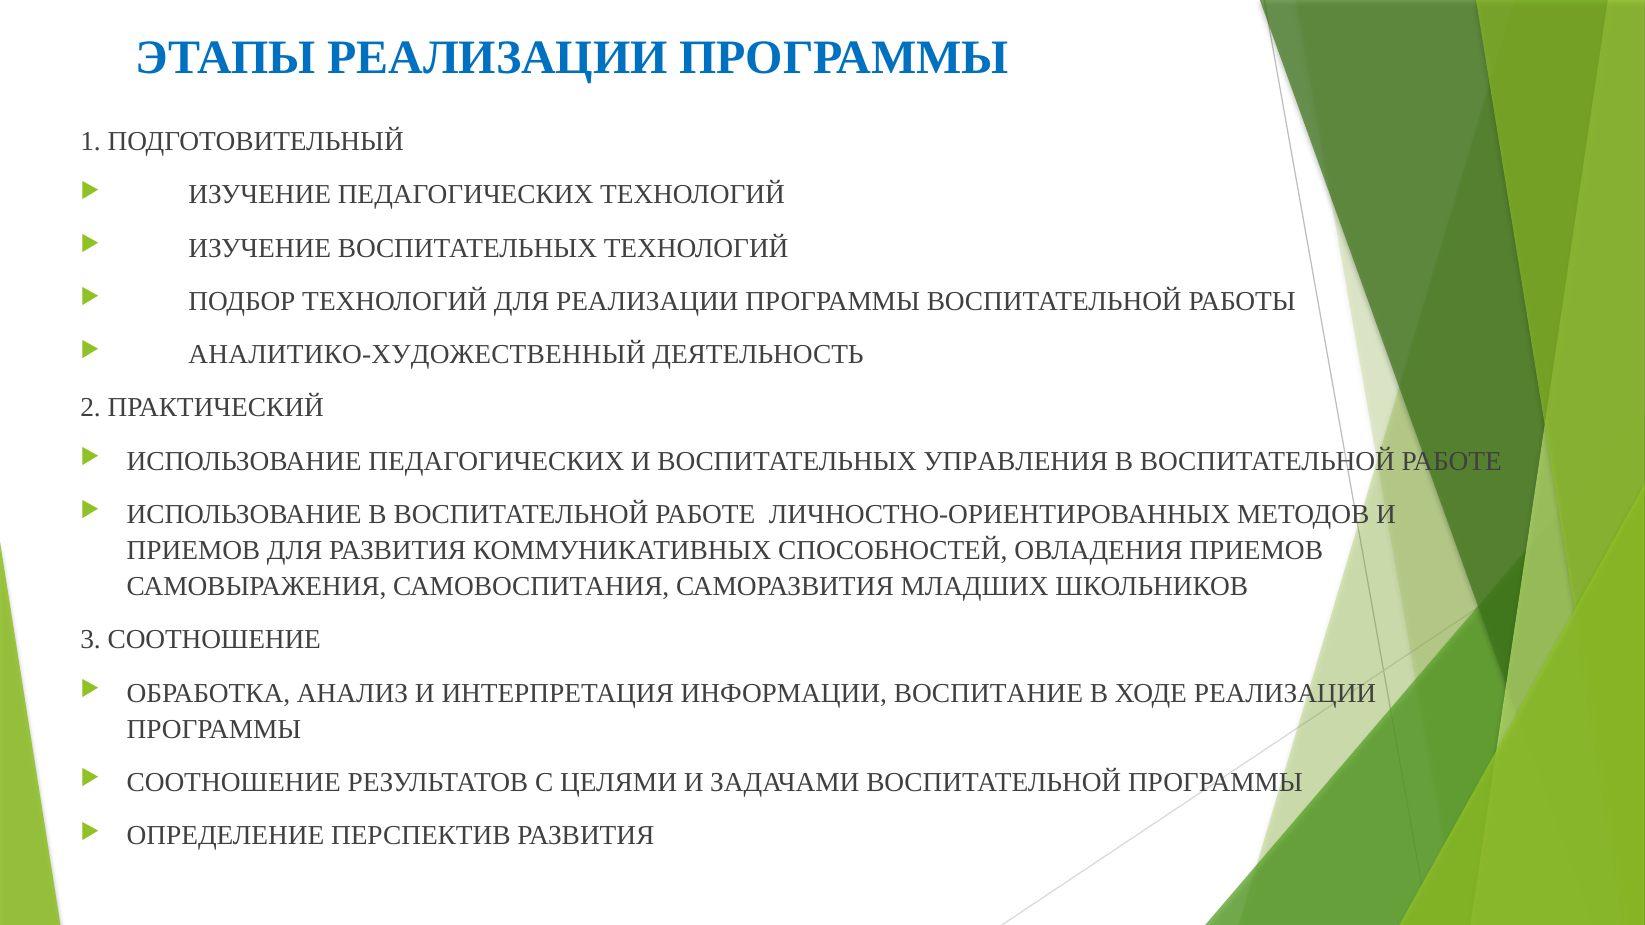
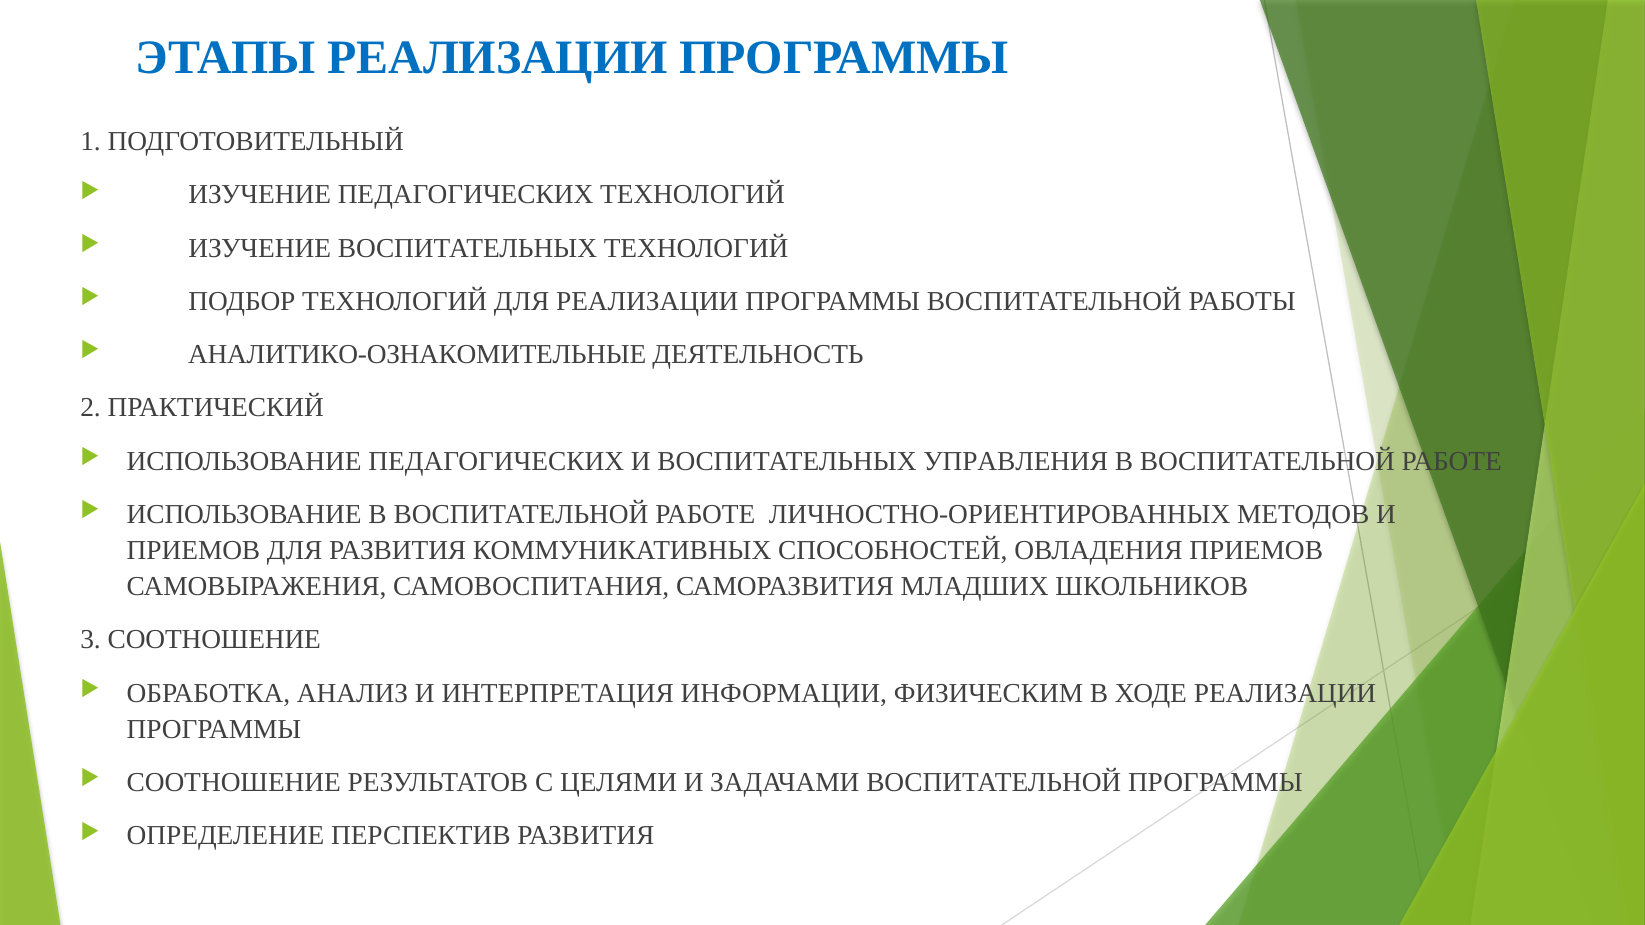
АНАЛИТИКО-ХУДОЖЕСТВЕННЫЙ: АНАЛИТИКО-ХУДОЖЕСТВЕННЫЙ -> АНАЛИТИКО-ОЗНАКОМИТЕЛЬНЫЕ
ВОСПИТАНИЕ: ВОСПИТАНИЕ -> ФИЗИЧЕСКИМ
